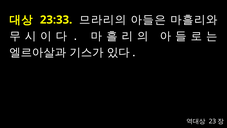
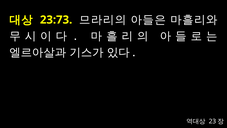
23:33: 23:33 -> 23:73
